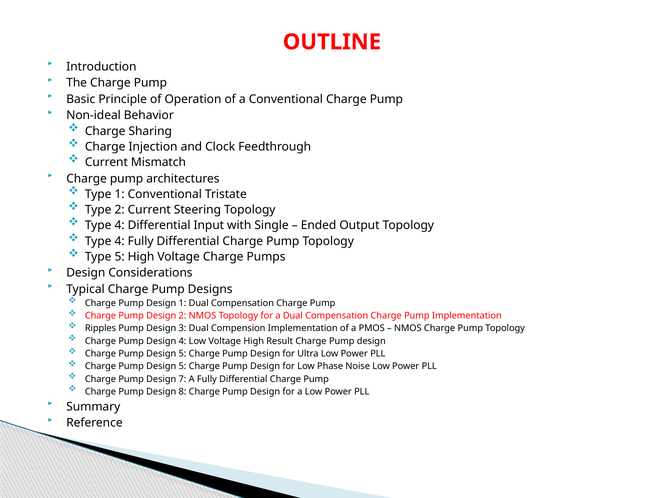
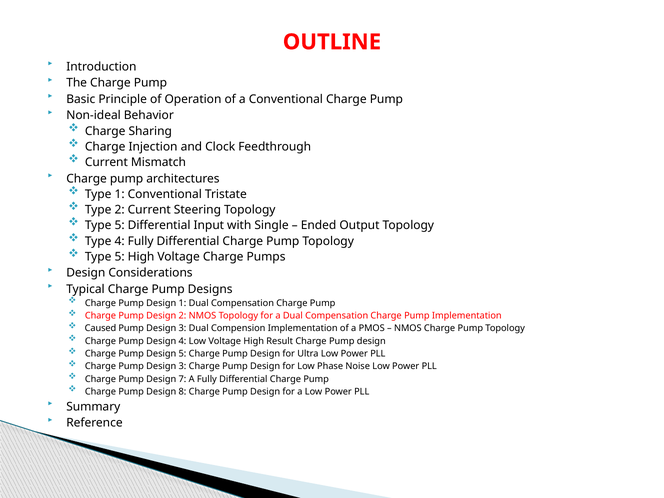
4 at (120, 225): 4 -> 5
Ripples: Ripples -> Caused
5 at (182, 366): 5 -> 3
